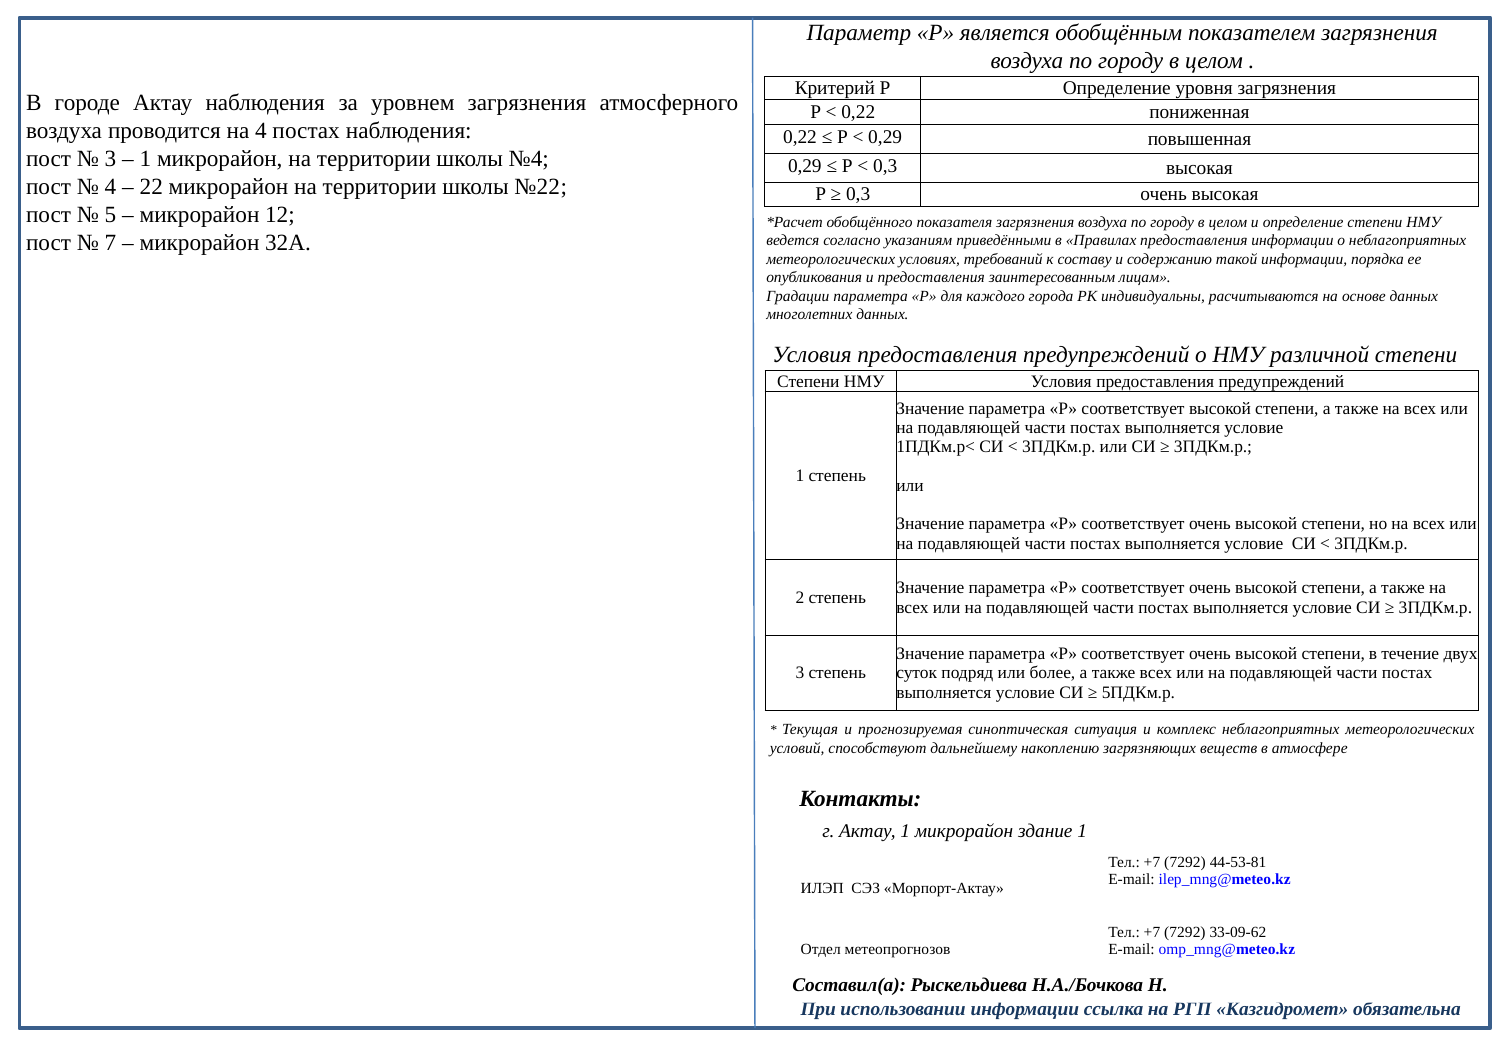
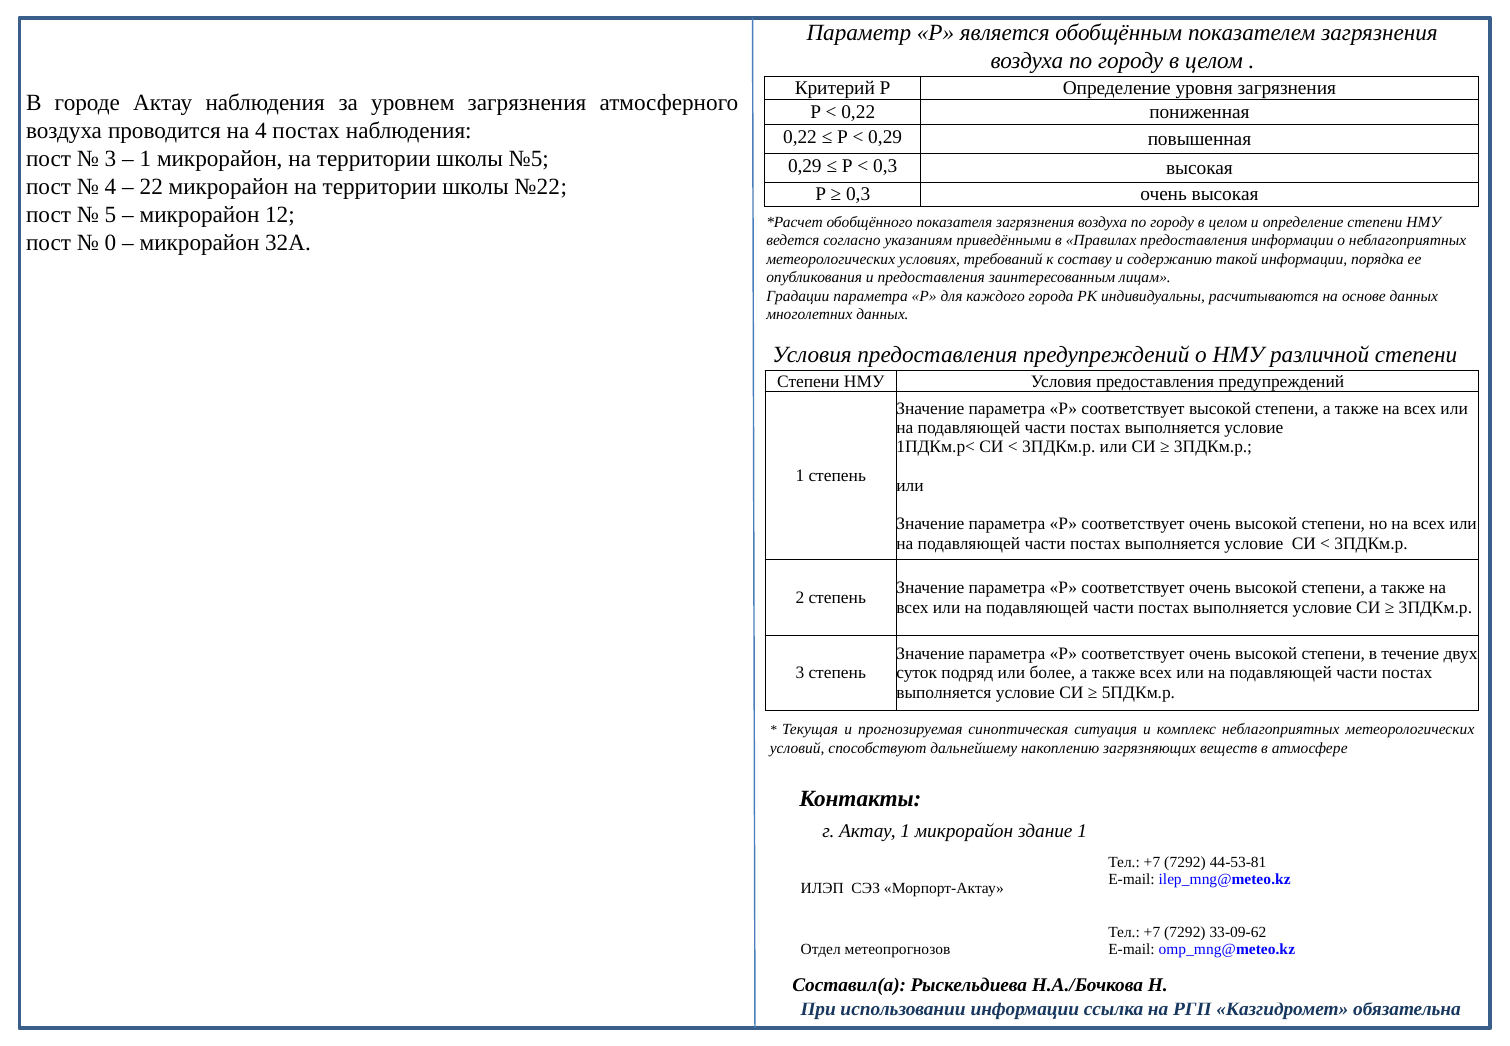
№4: №4 -> №5
7: 7 -> 0
